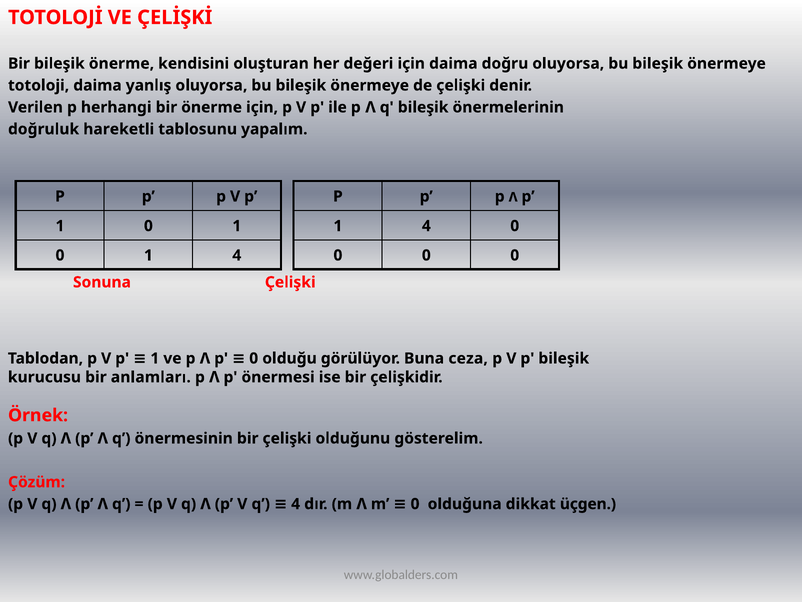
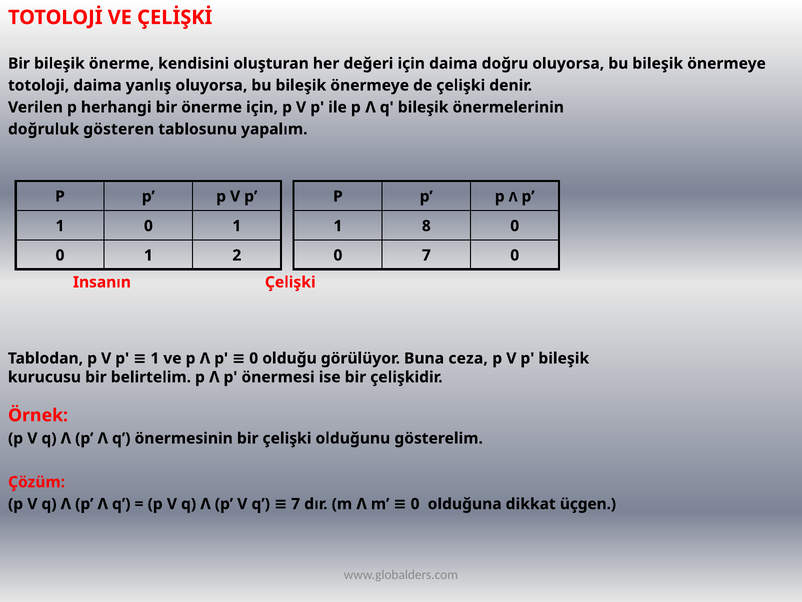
hareketli: hareketli -> gösteren
4 at (426, 226): 4 -> 8
0 1 4: 4 -> 2
0 at (426, 255): 0 -> 7
Sonuna: Sonuna -> Insanın
anlamları: anlamları -> belirtelim
q 4: 4 -> 7
